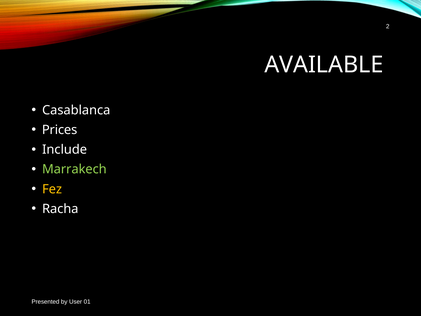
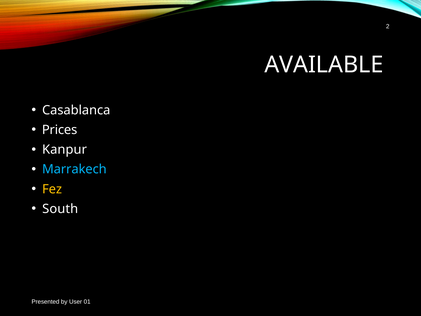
Include: Include -> Kanpur
Marrakech colour: light green -> light blue
Racha: Racha -> South
